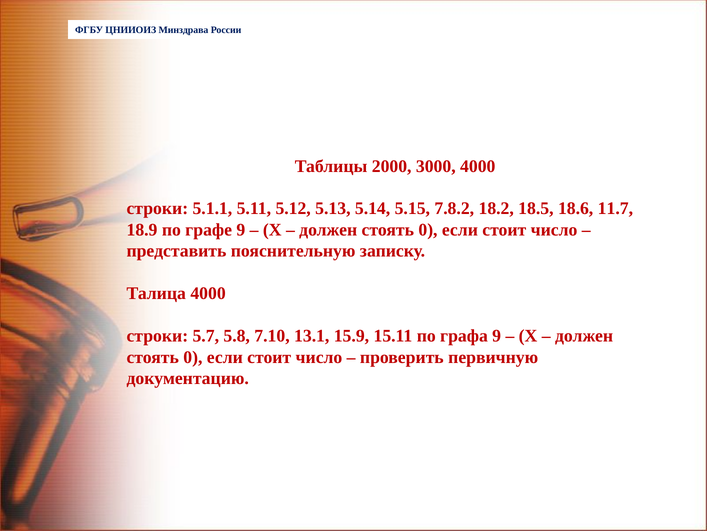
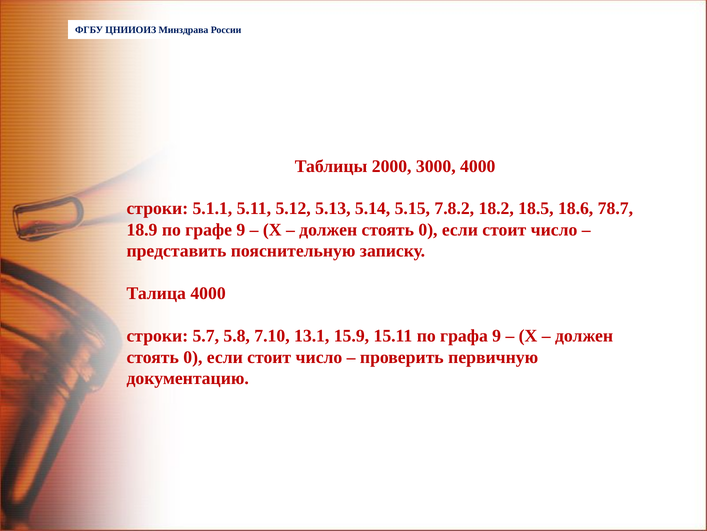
11.7: 11.7 -> 78.7
